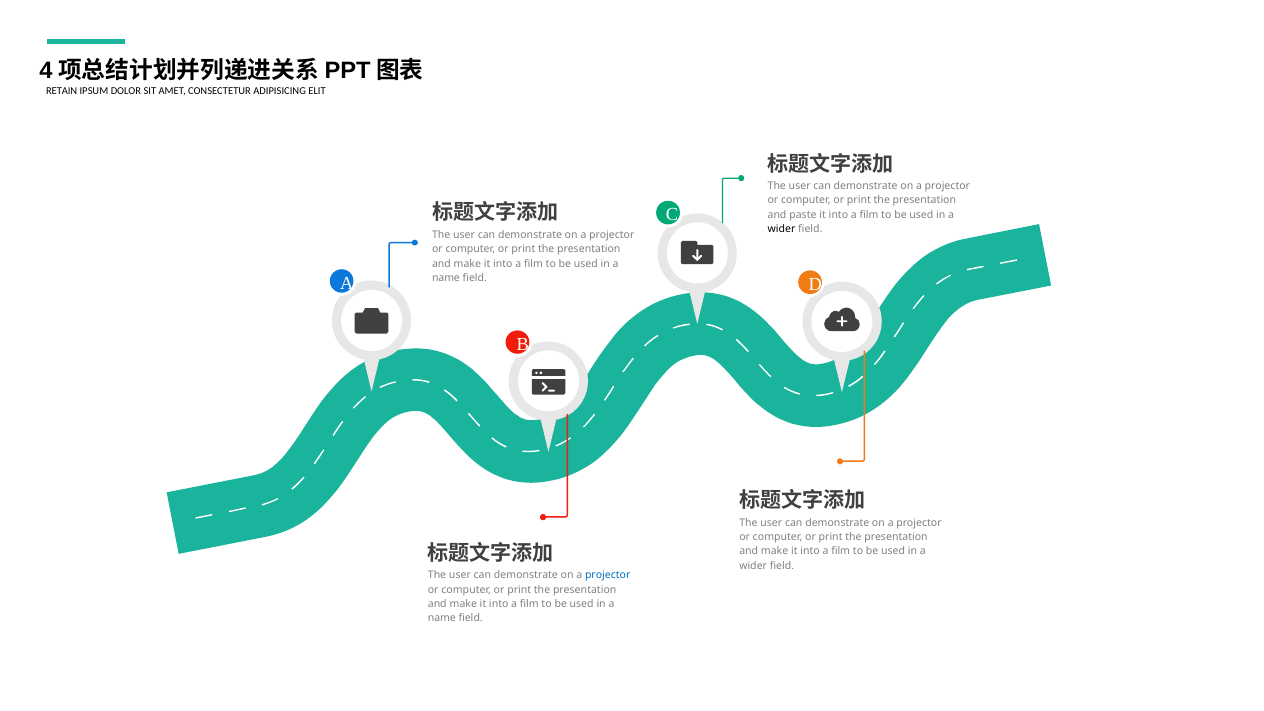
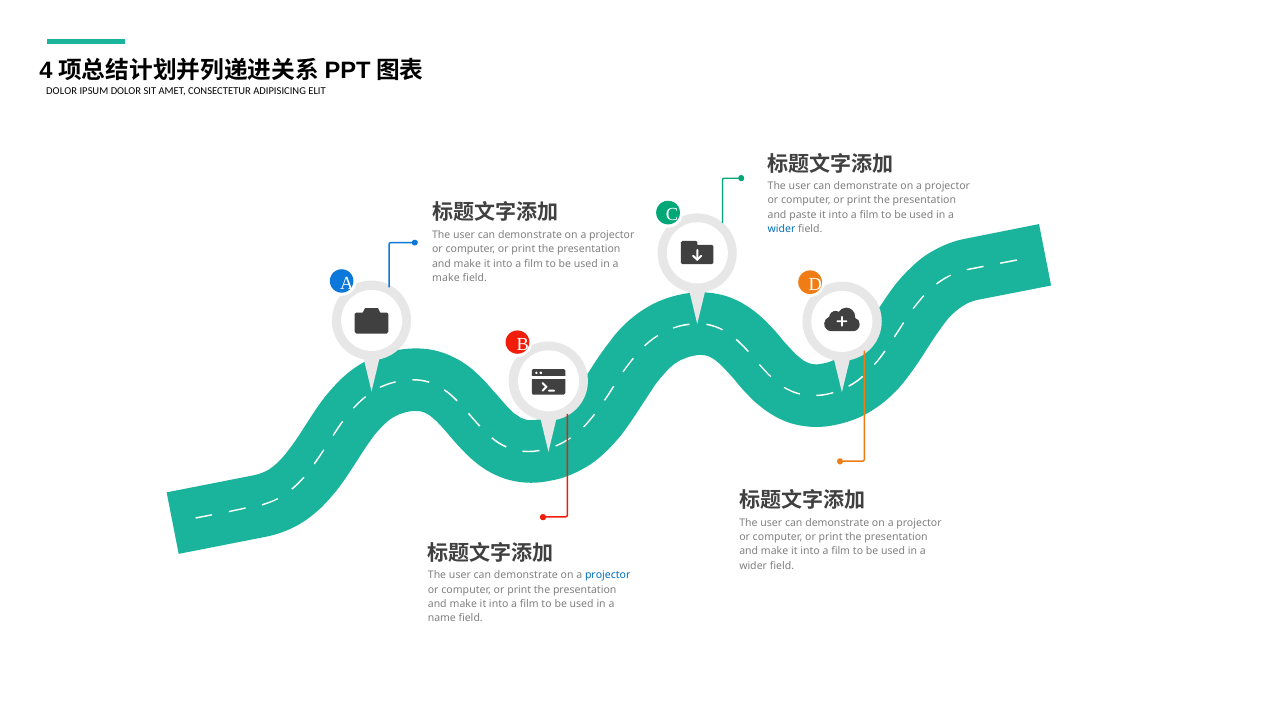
RETAIN at (62, 91): RETAIN -> DOLOR
wider at (782, 229) colour: black -> blue
name at (446, 278): name -> make
